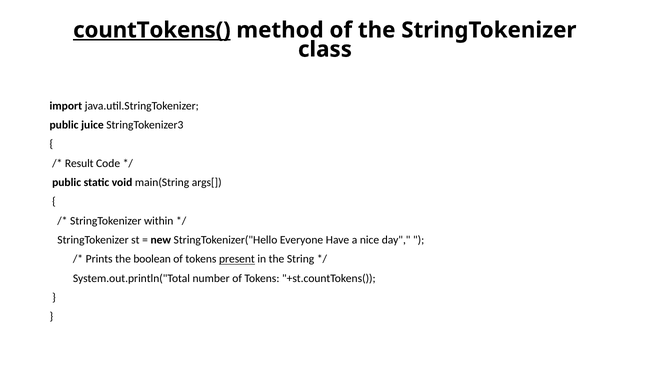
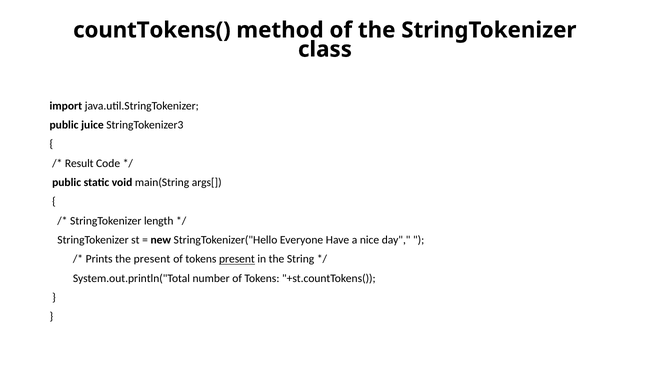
countTokens( underline: present -> none
within: within -> length
the boolean: boolean -> present
